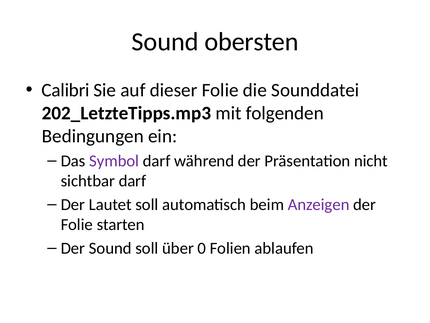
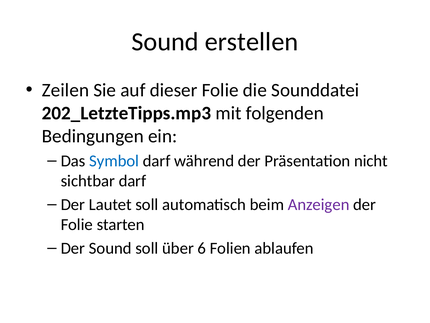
obersten: obersten -> erstellen
Calibri: Calibri -> Zeilen
Symbol colour: purple -> blue
0: 0 -> 6
